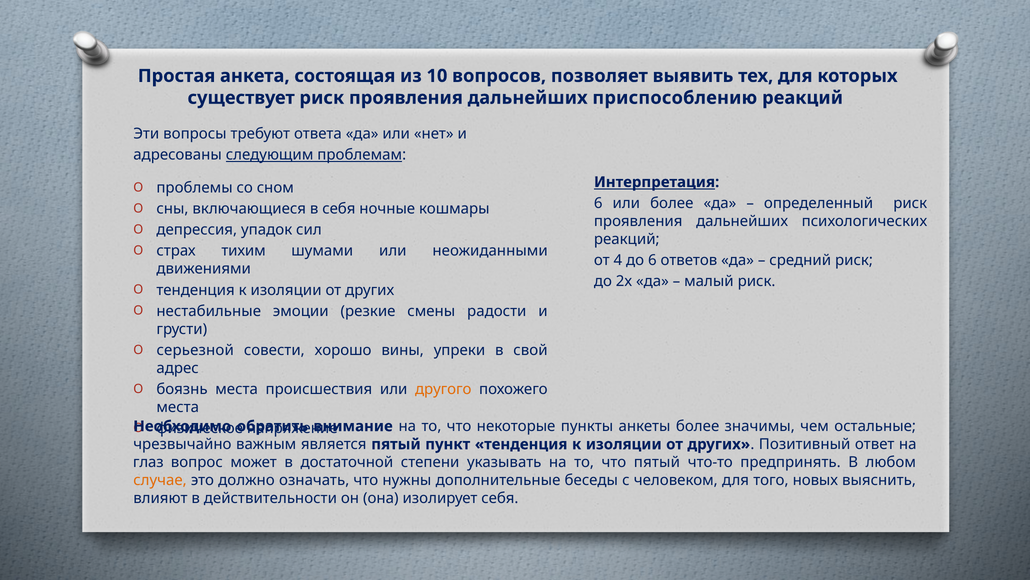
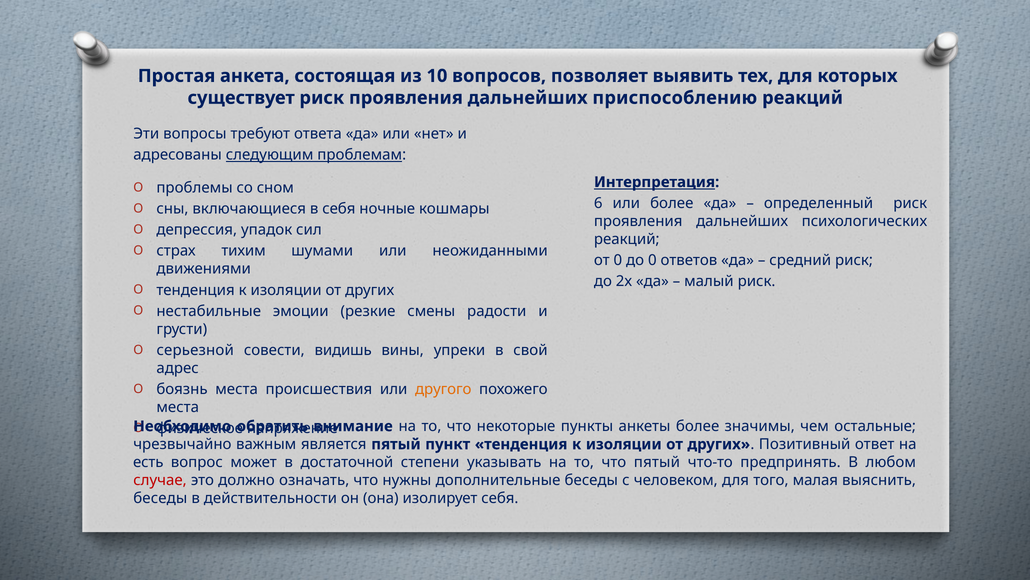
от 4: 4 -> 0
до 6: 6 -> 0
хорошо: хорошо -> видишь
глаз: глаз -> есть
случае colour: orange -> red
новых: новых -> малая
влияют at (160, 498): влияют -> беседы
